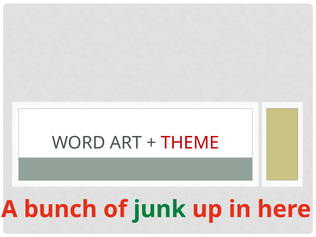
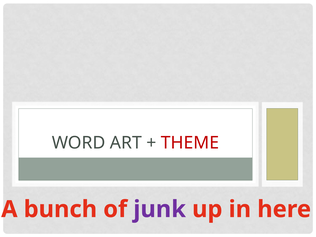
junk colour: green -> purple
